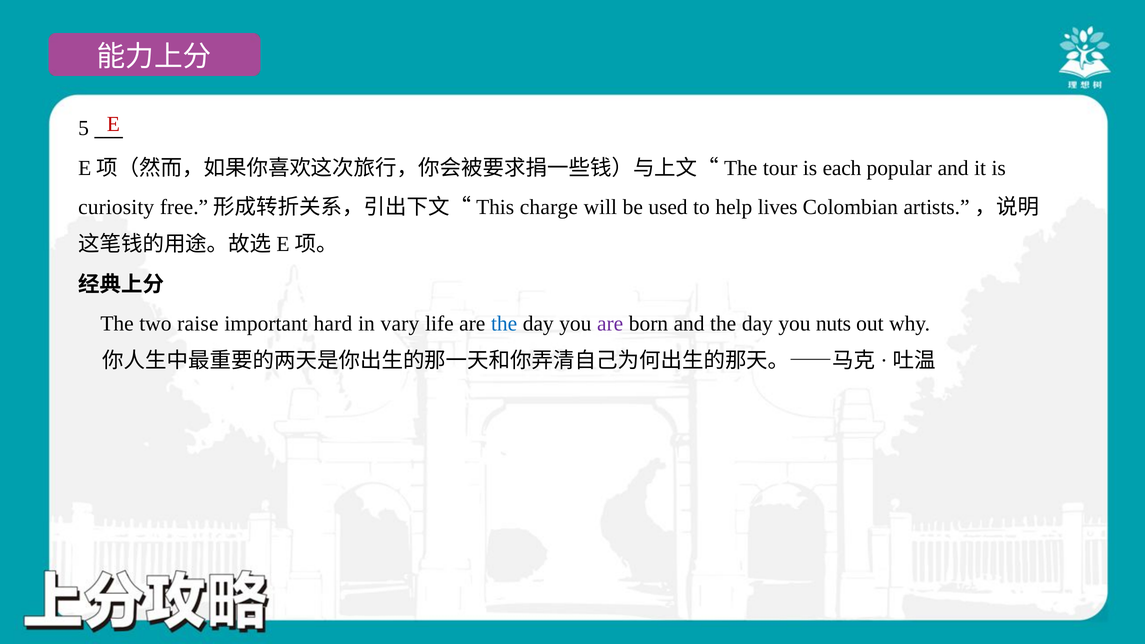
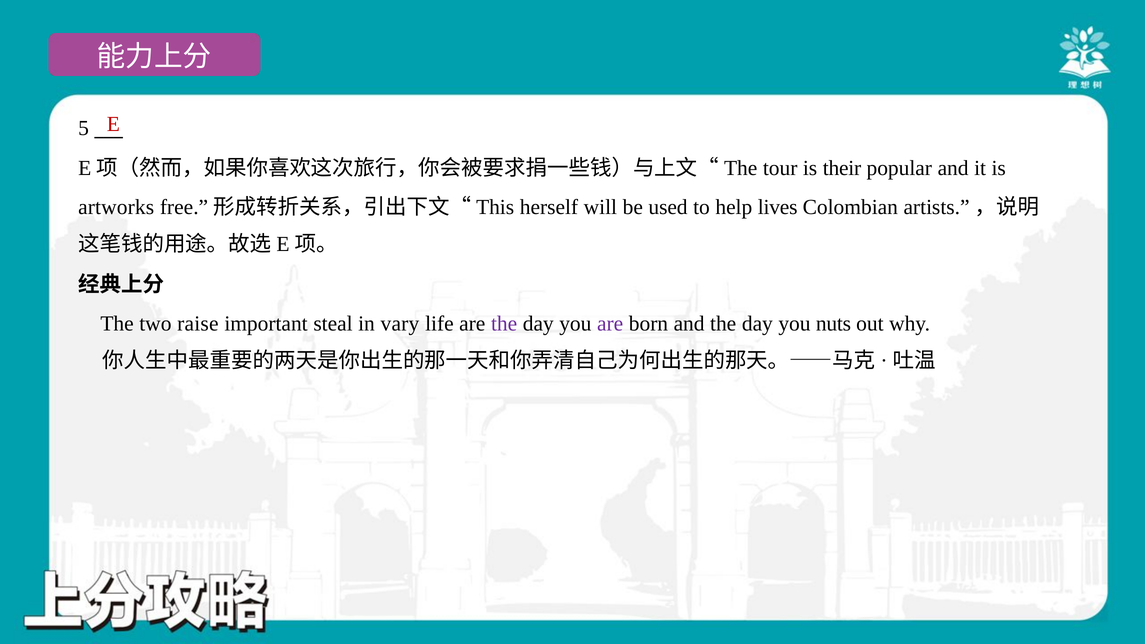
each: each -> their
curiosity: curiosity -> artworks
charge: charge -> herself
hard: hard -> steal
the at (504, 324) colour: blue -> purple
